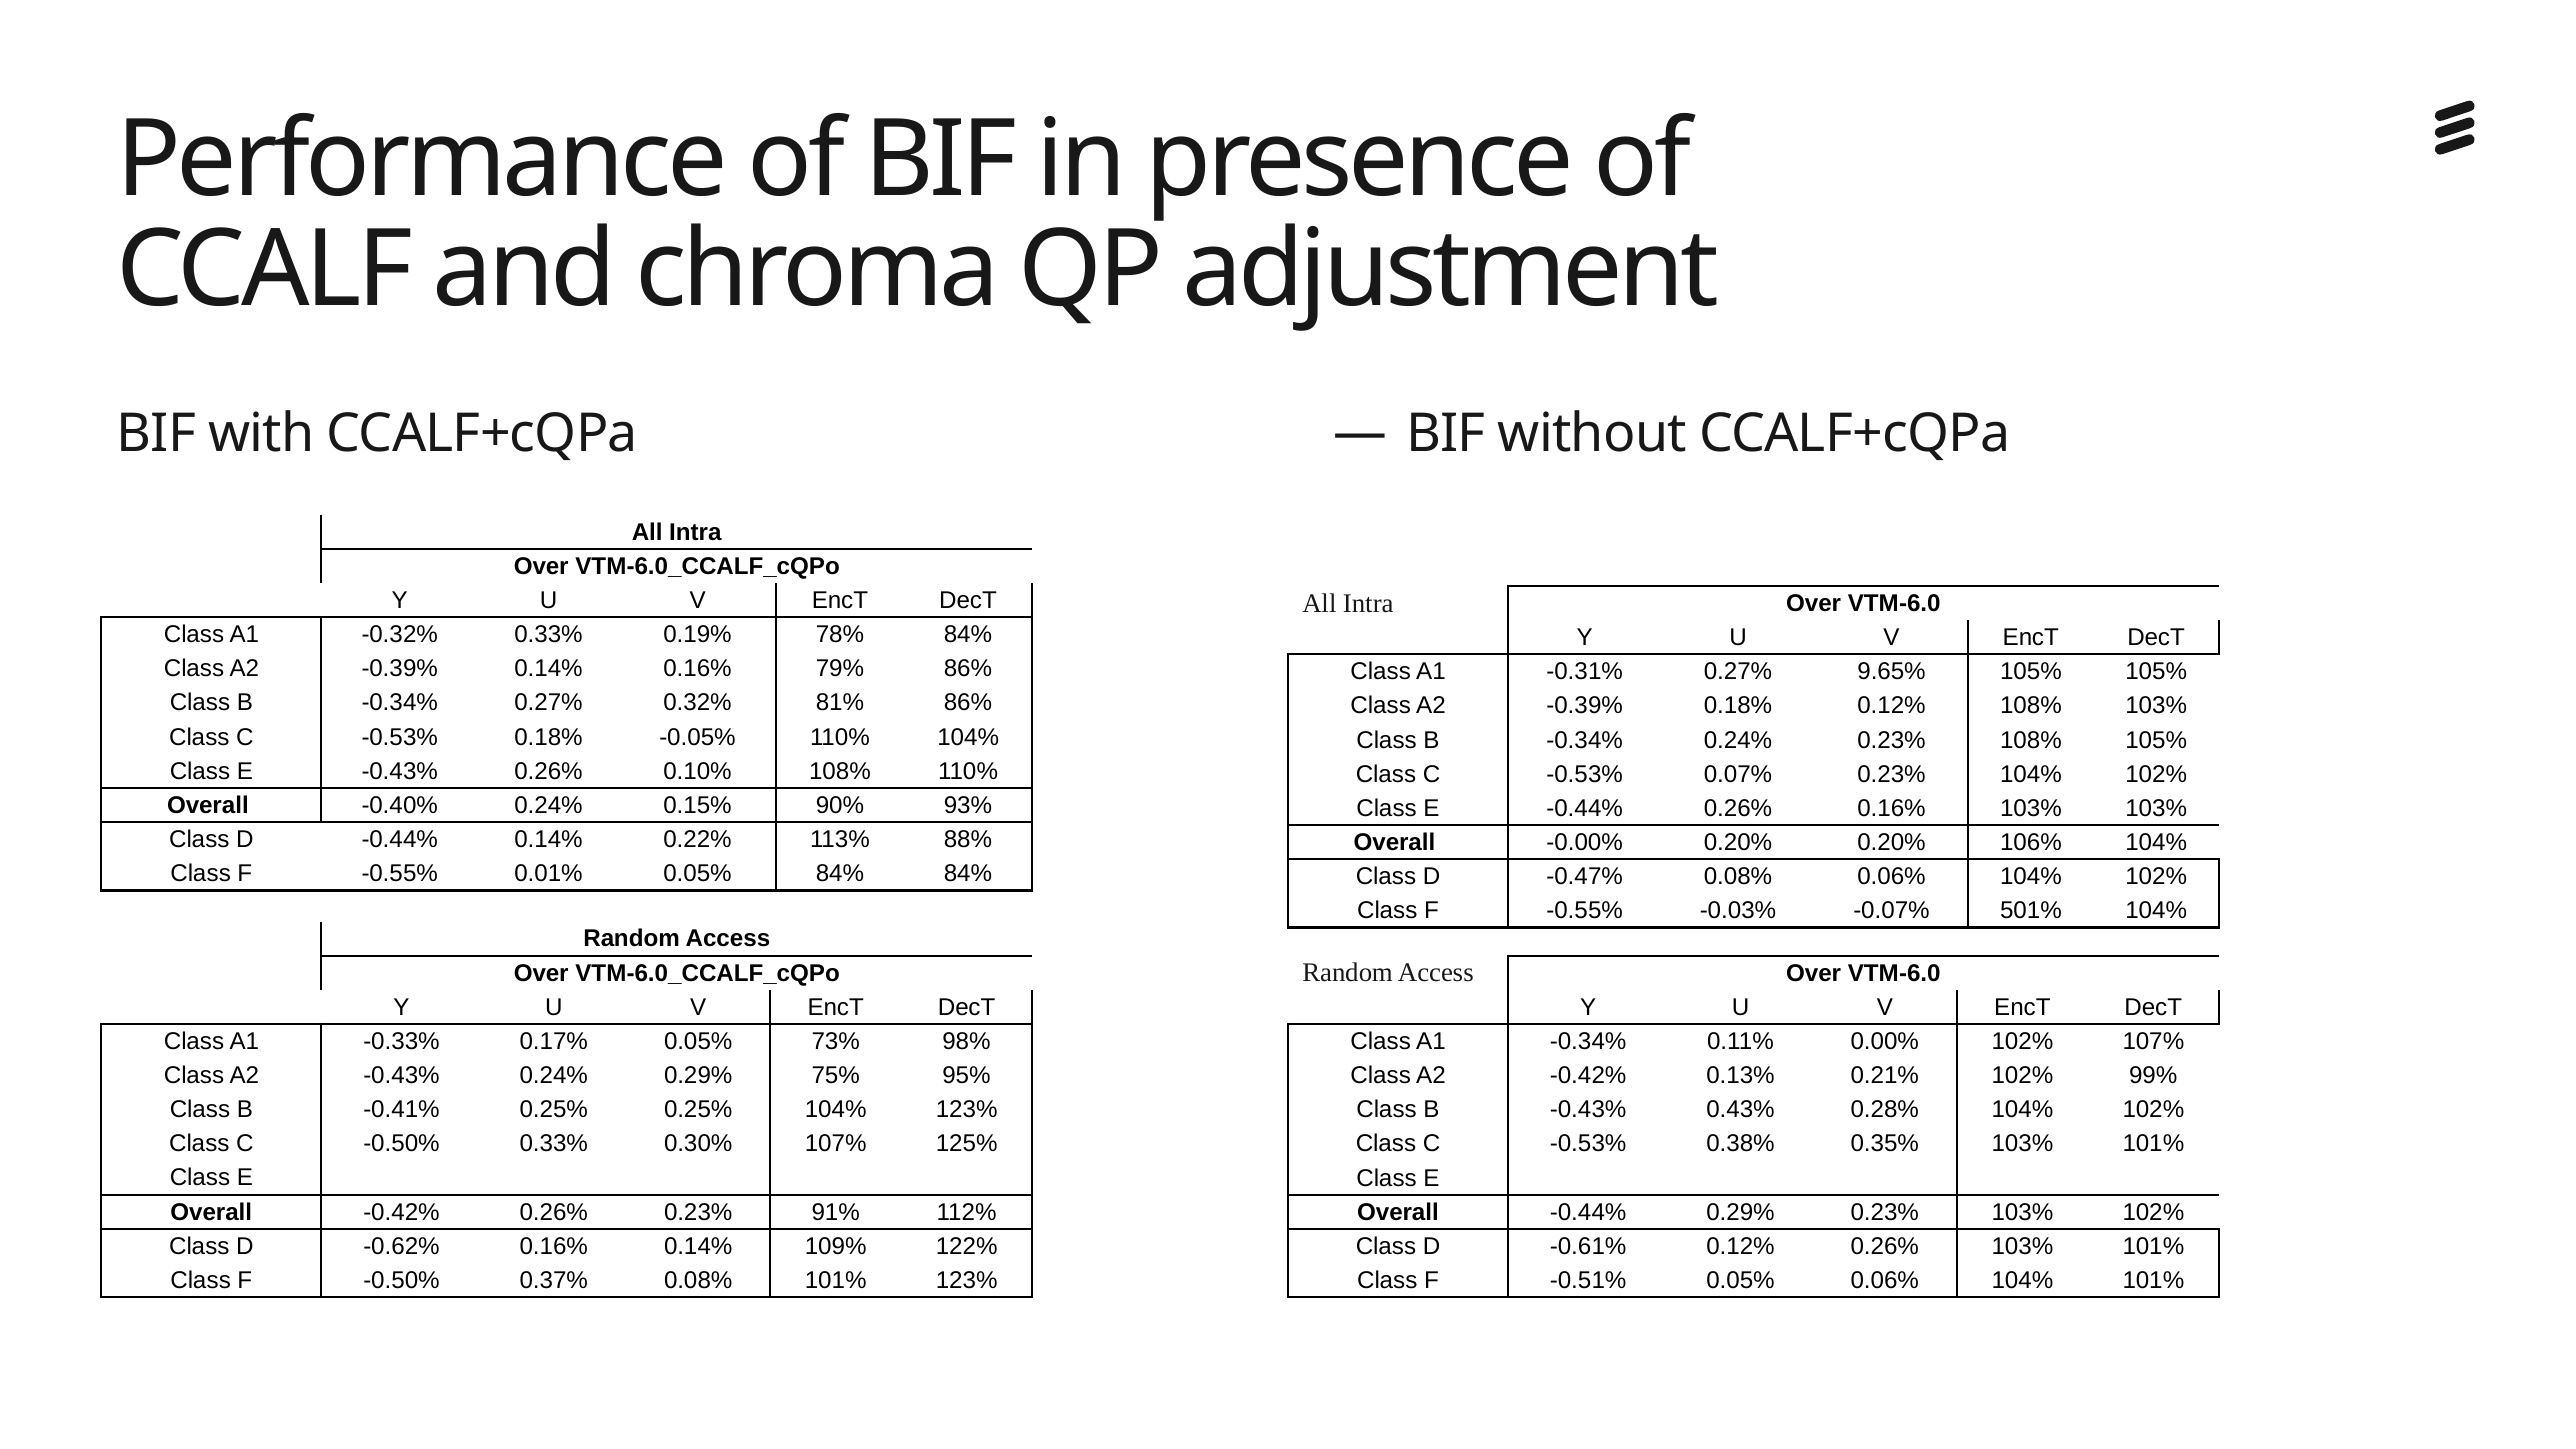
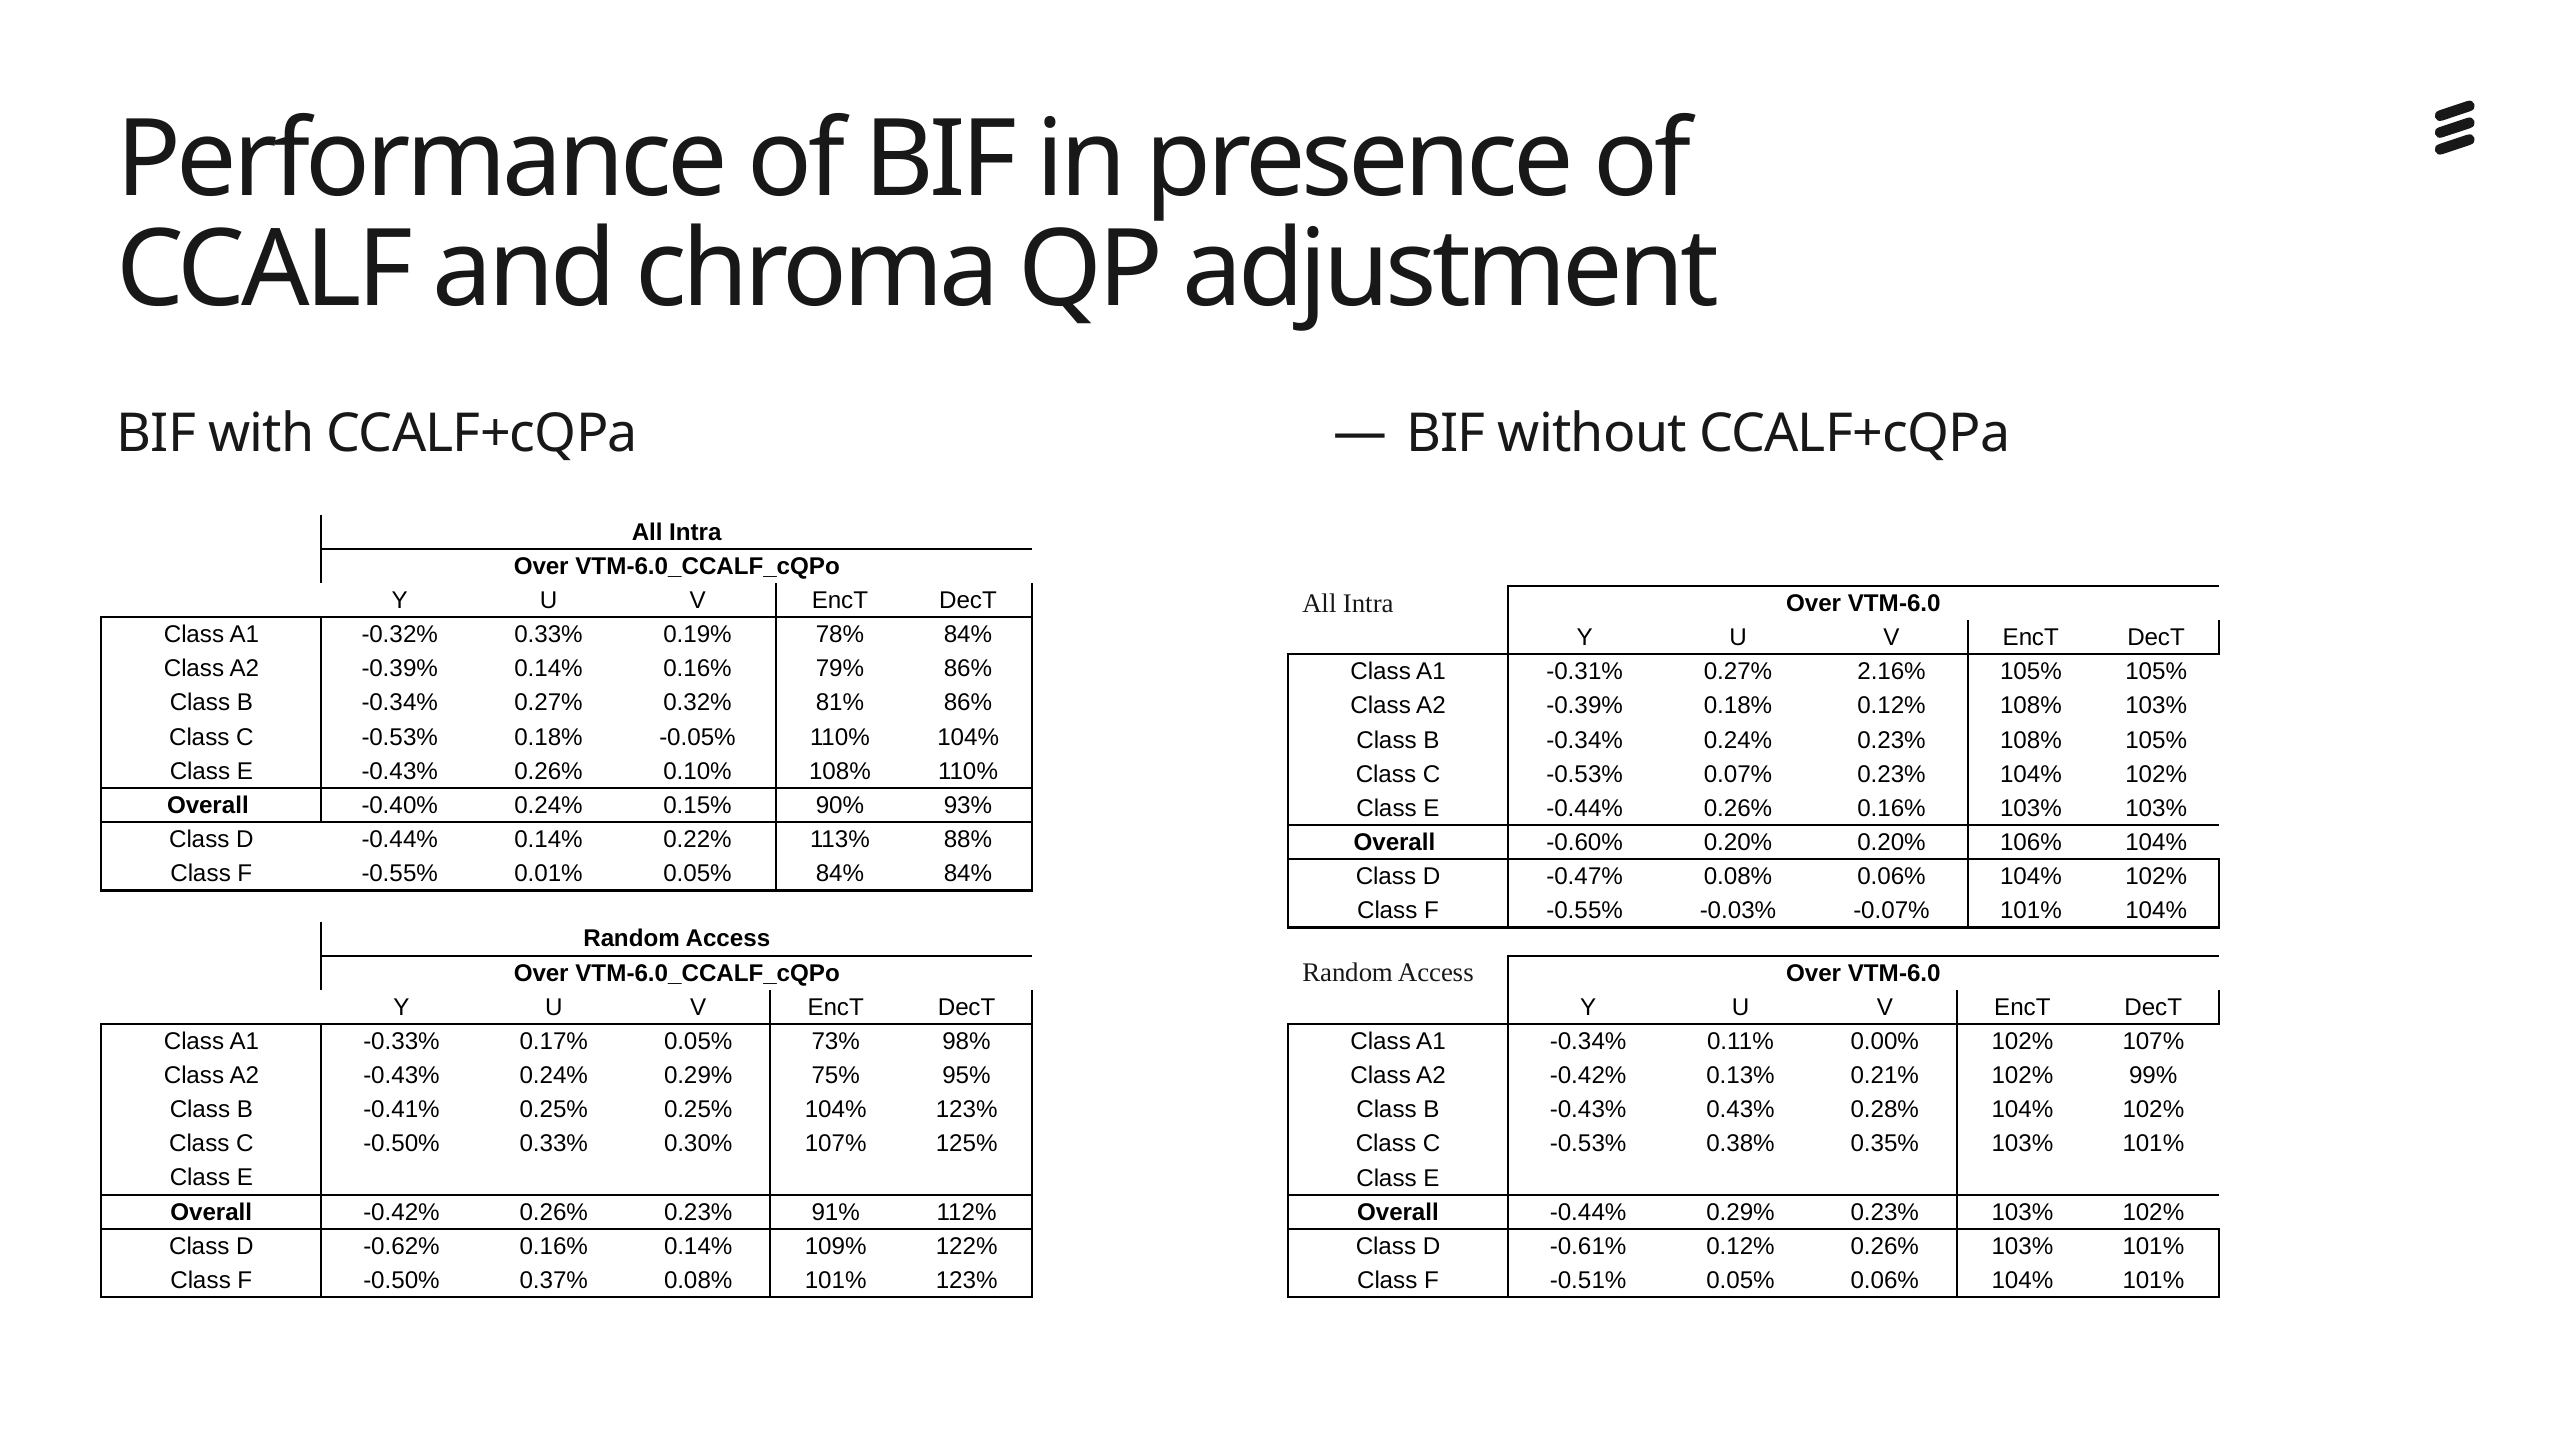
9.65%: 9.65% -> 2.16%
-0.00%: -0.00% -> -0.60%
-0.07% 501%: 501% -> 101%
